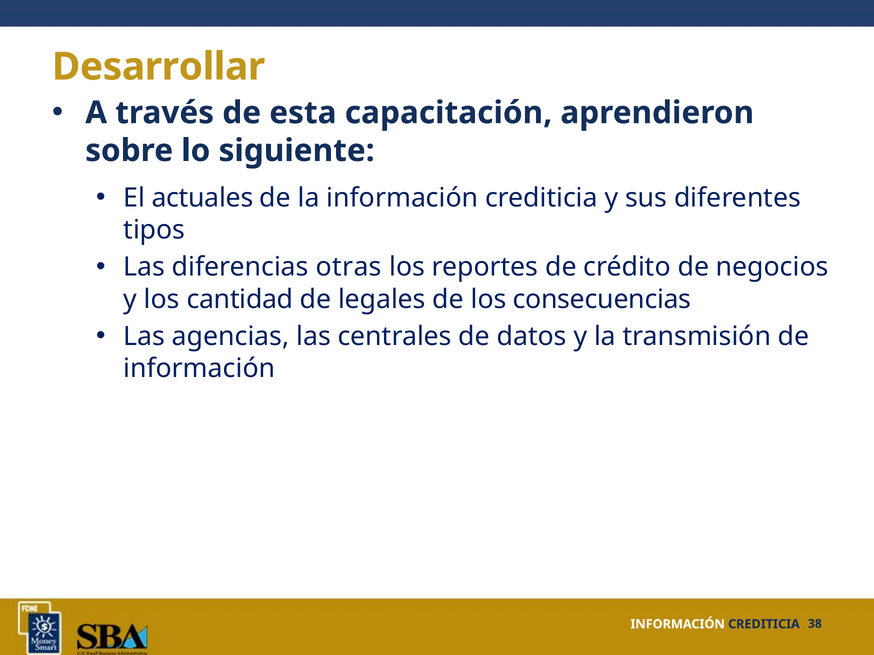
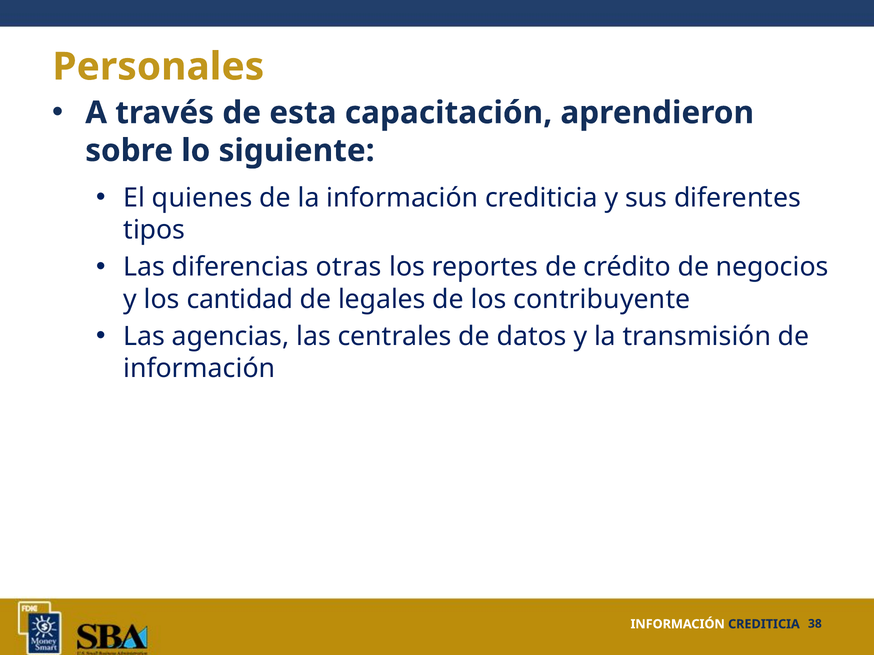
Desarrollar: Desarrollar -> Personales
actuales: actuales -> quienes
consecuencias: consecuencias -> contribuyente
